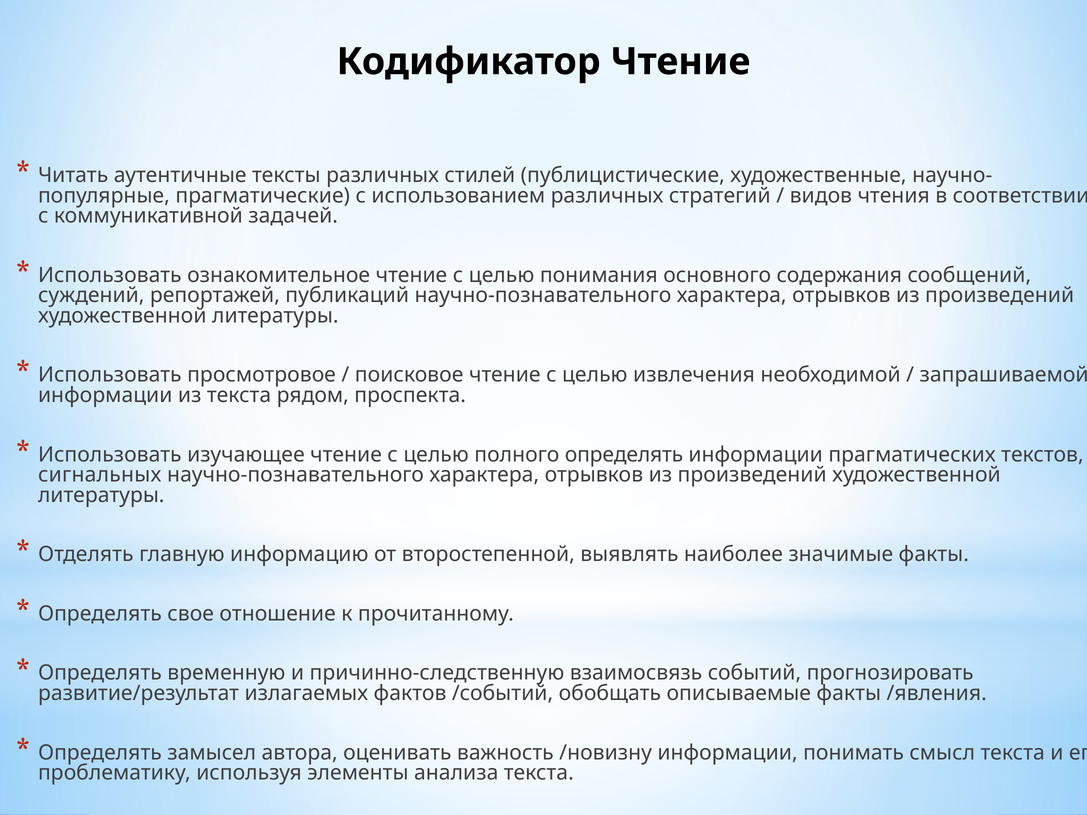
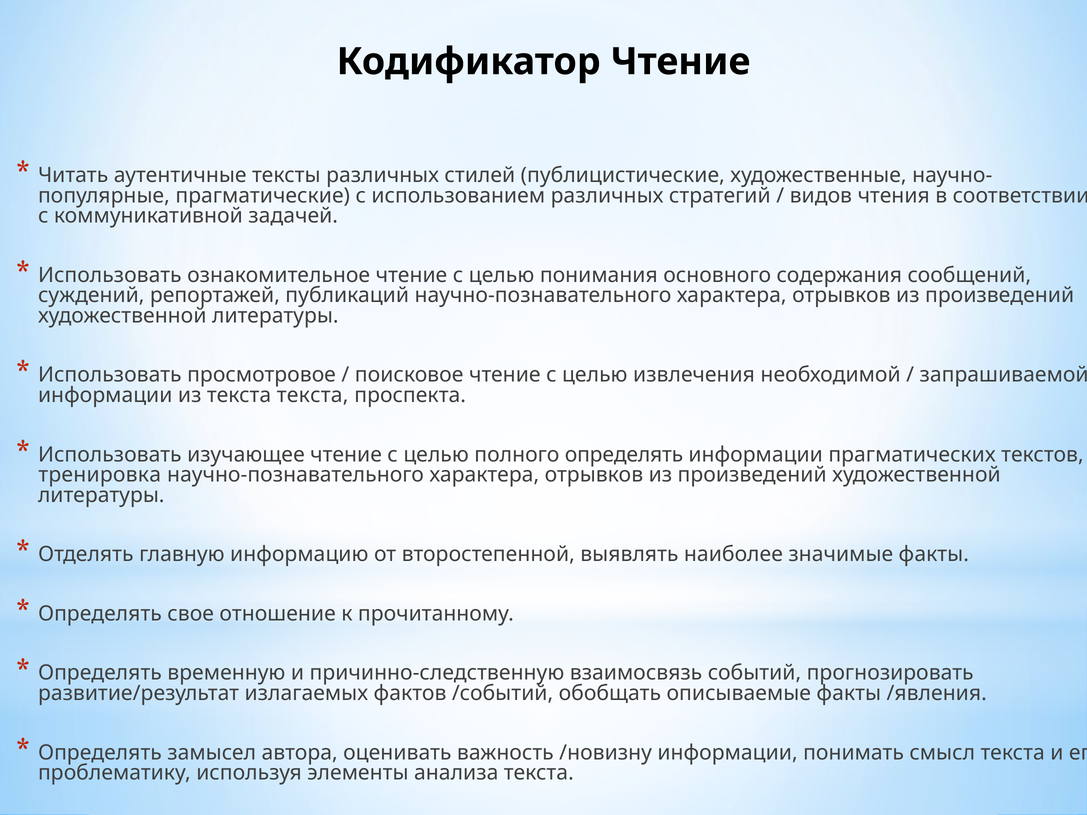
текста рядом: рядом -> текста
сигнальных: сигнальных -> тренировка
